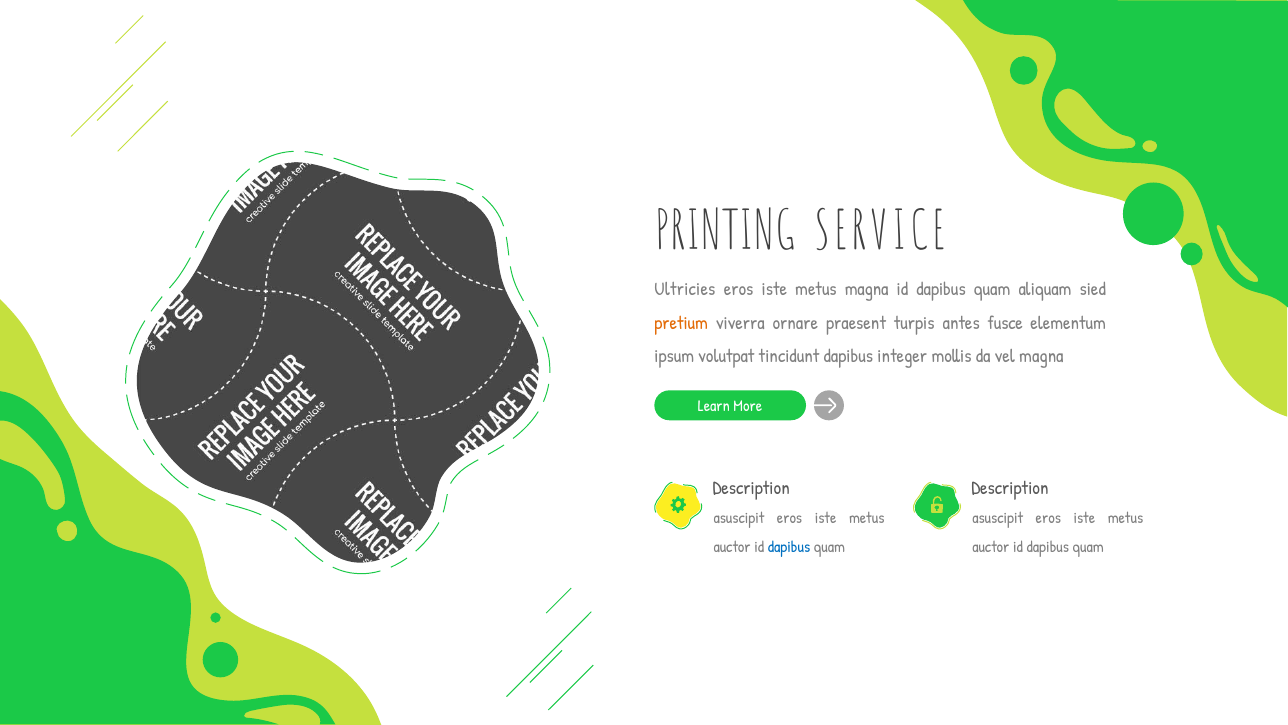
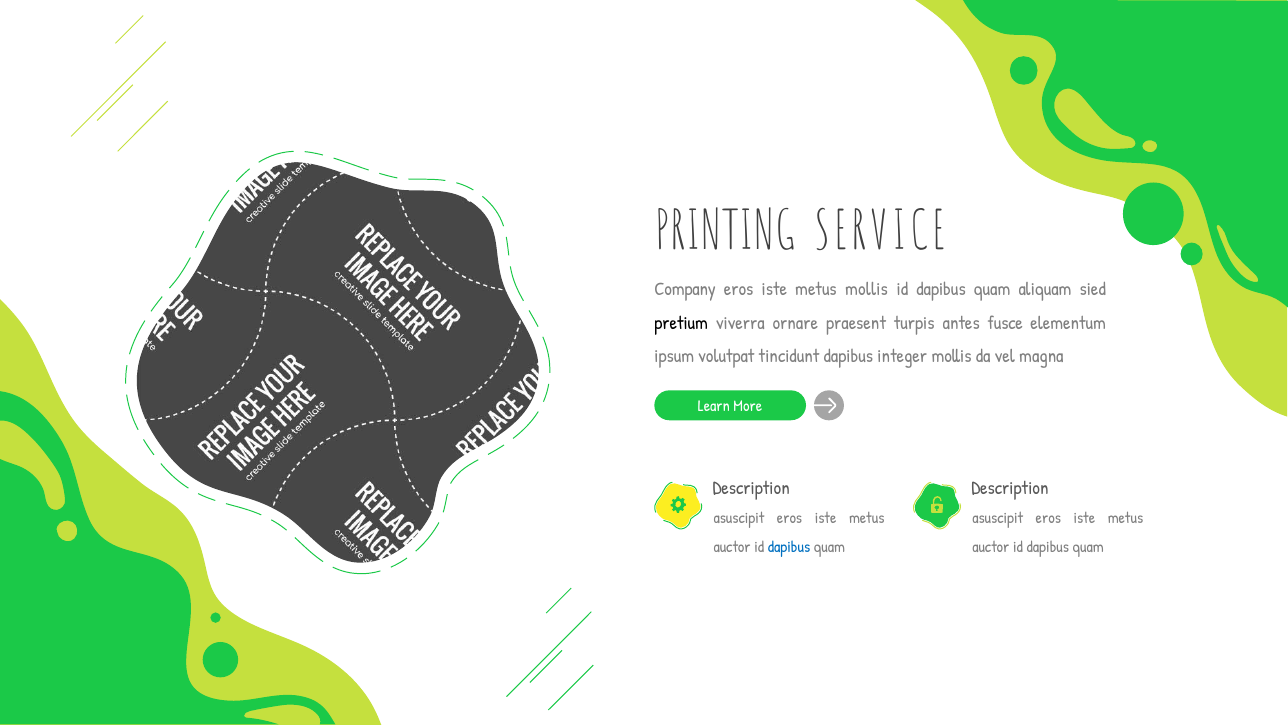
Ultricies: Ultricies -> Company
metus magna: magna -> mollis
pretium colour: orange -> black
